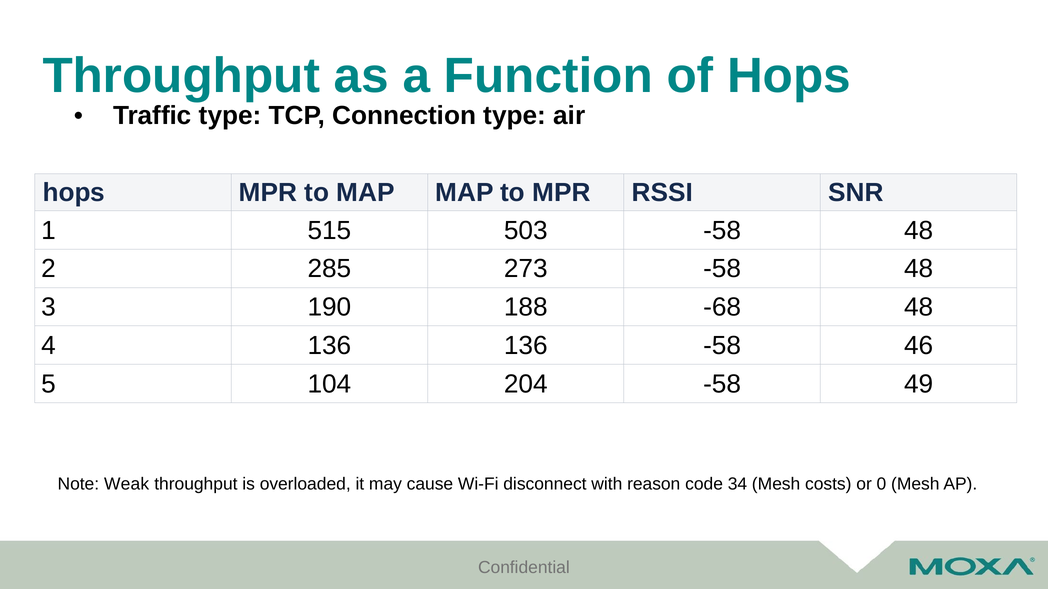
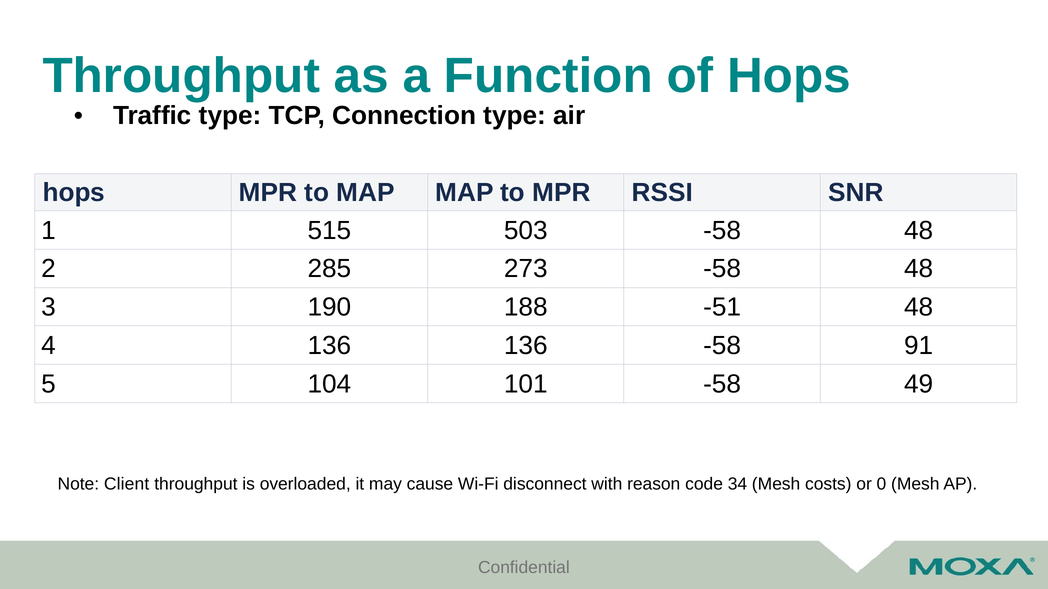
-68: -68 -> -51
46: 46 -> 91
204: 204 -> 101
Weak: Weak -> Client
